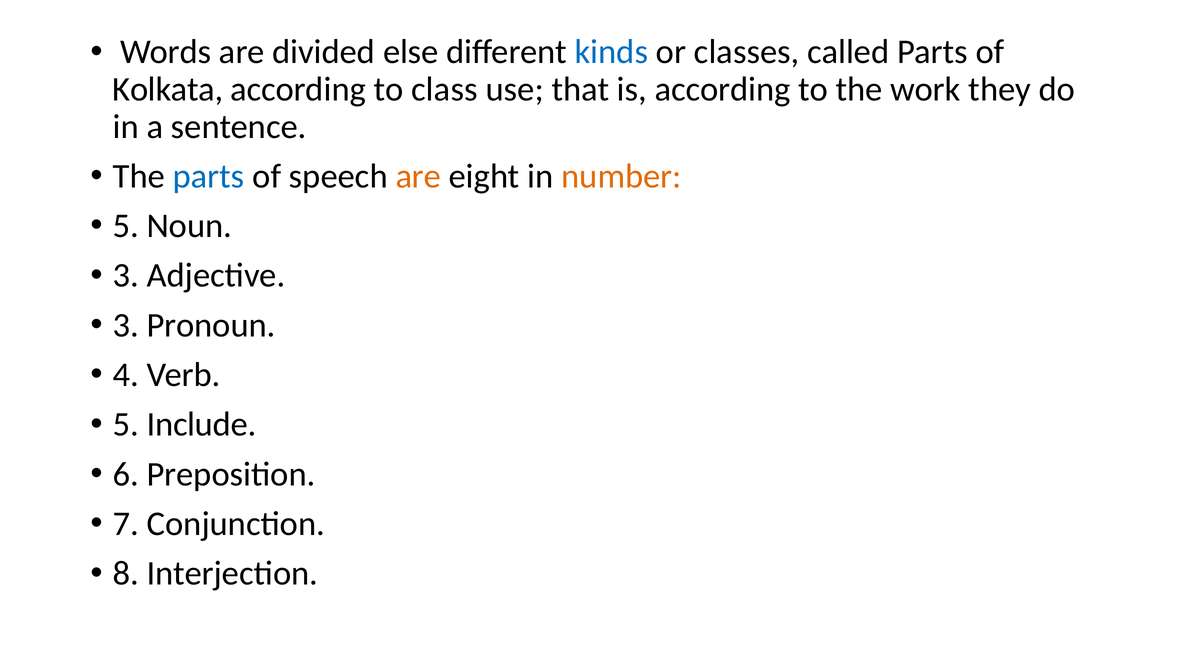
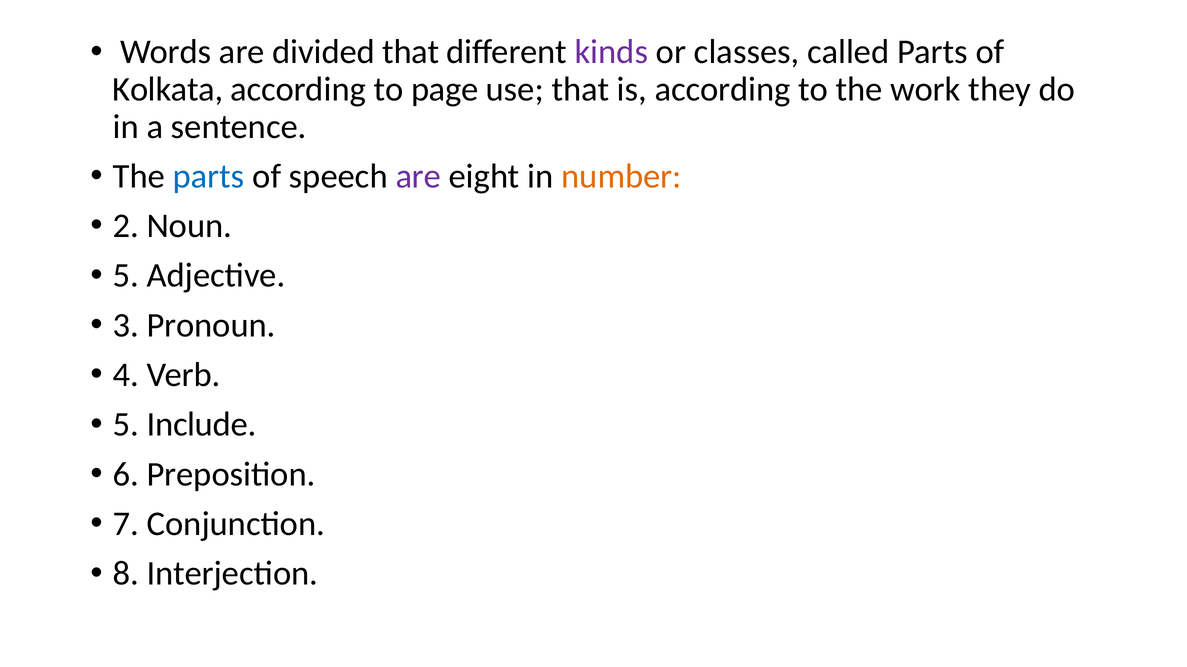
divided else: else -> that
kinds colour: blue -> purple
class: class -> page
are at (418, 176) colour: orange -> purple
5 at (126, 226): 5 -> 2
3 at (126, 276): 3 -> 5
